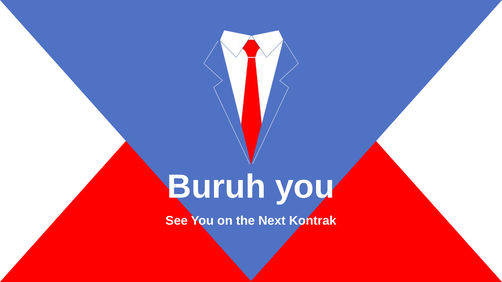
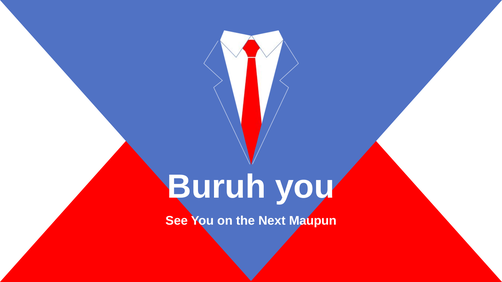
Kontrak: Kontrak -> Maupun
